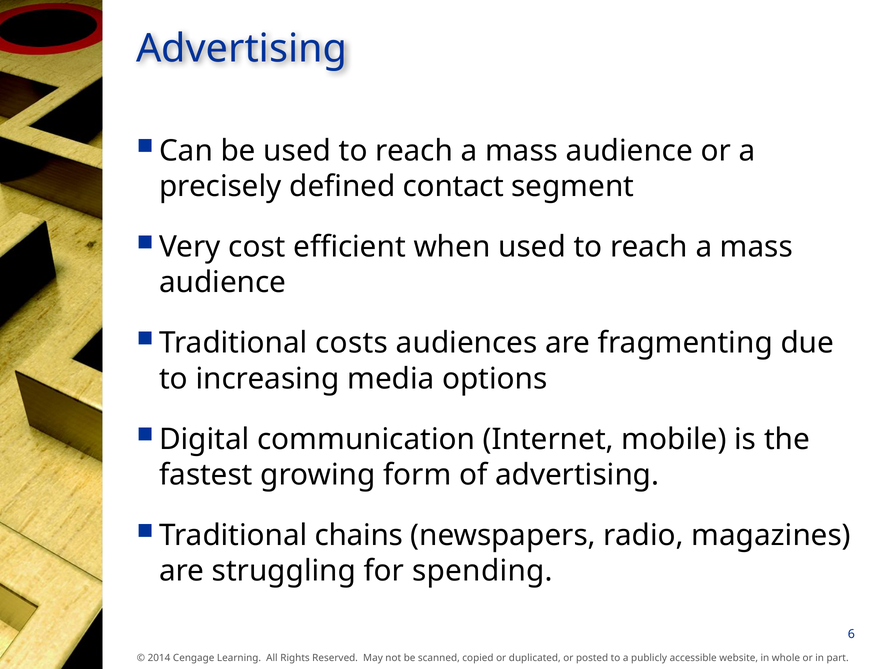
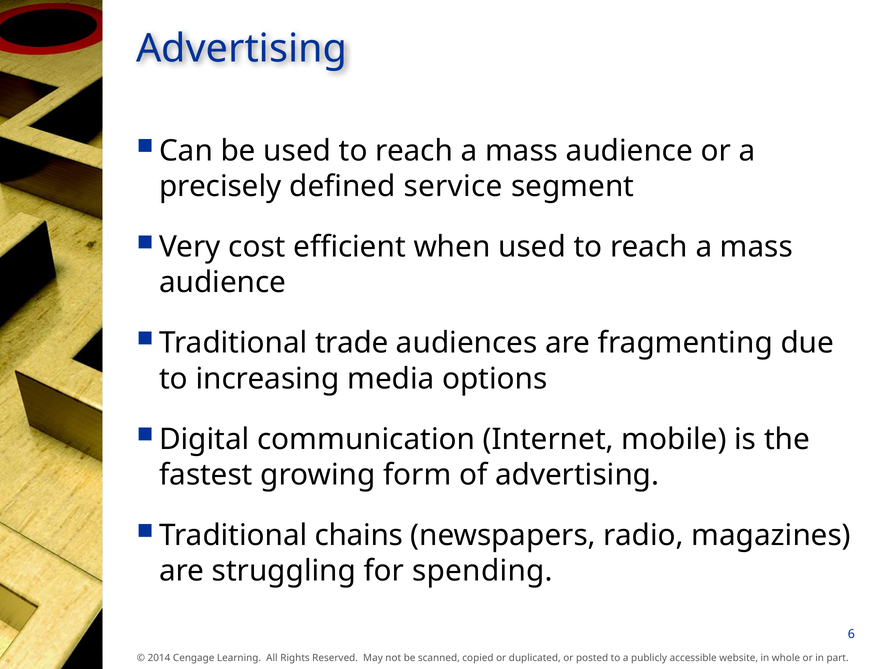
contact: contact -> service
costs: costs -> trade
